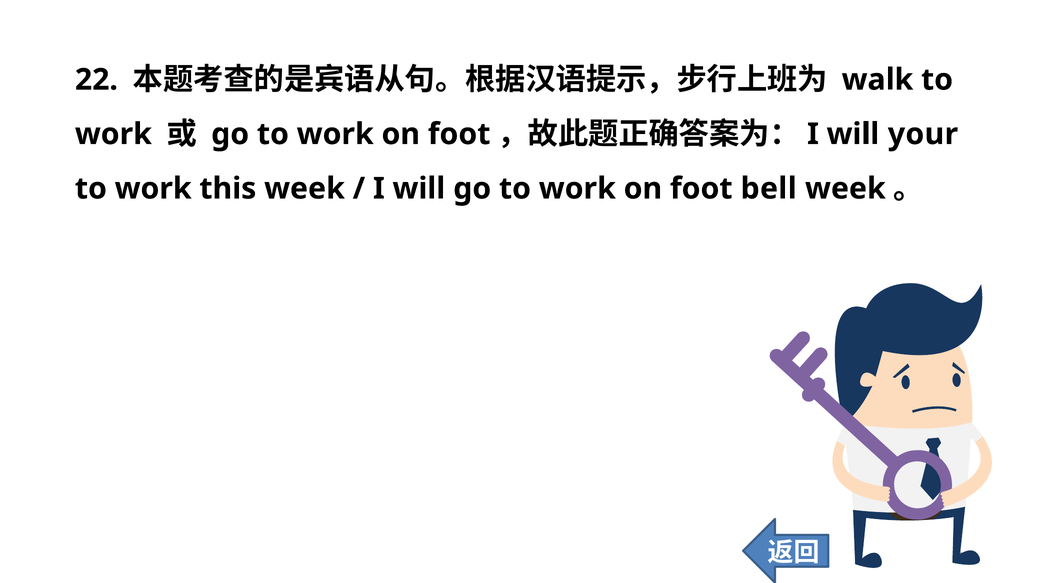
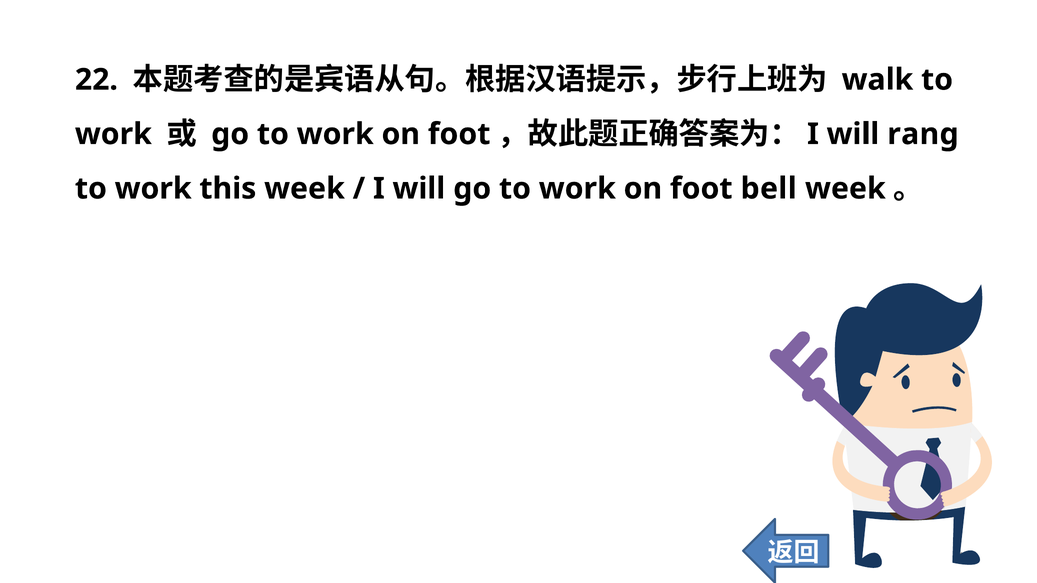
your: your -> rang
